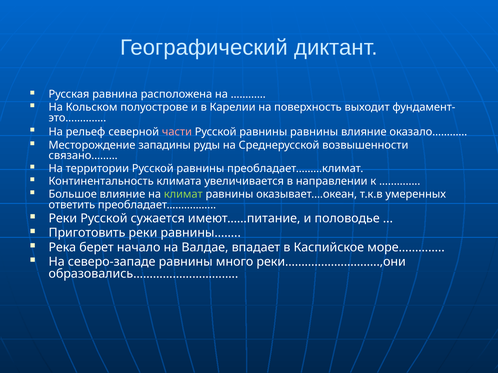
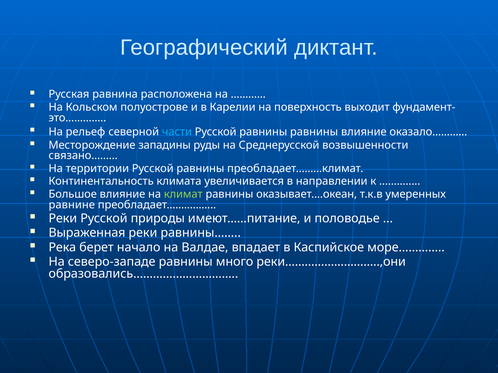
части colour: pink -> light blue
ответить: ответить -> равнине
сужается: сужается -> природы
Приготовить: Приготовить -> Выраженная
